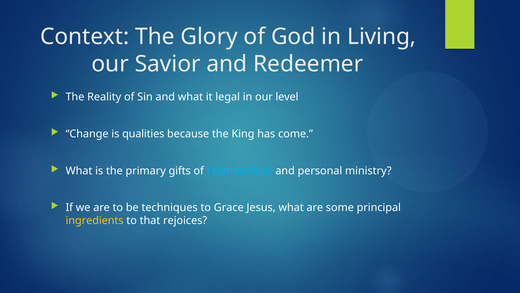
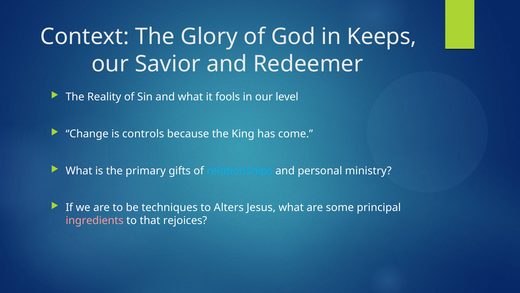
Living: Living -> Keeps
legal: legal -> fools
qualities: qualities -> controls
Grace: Grace -> Alters
ingredients colour: yellow -> pink
